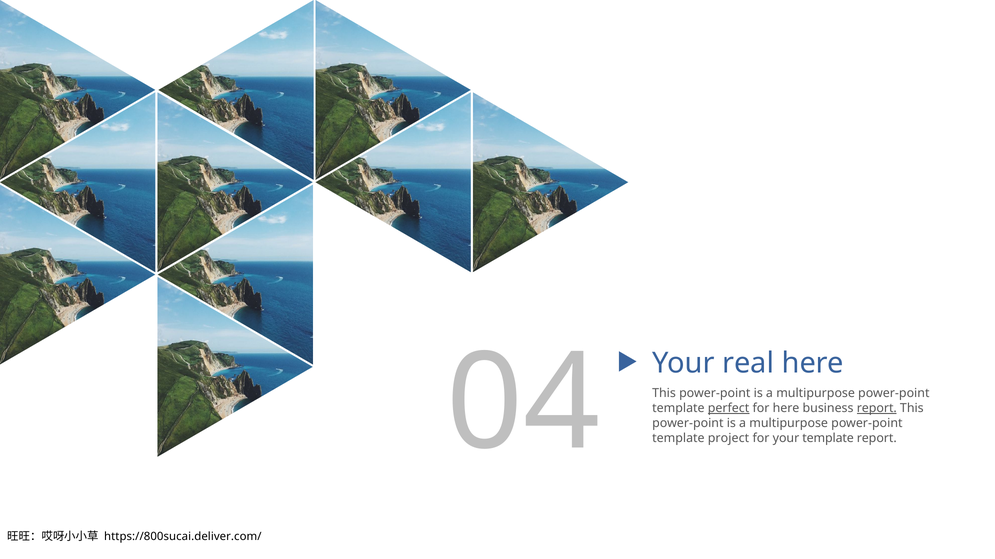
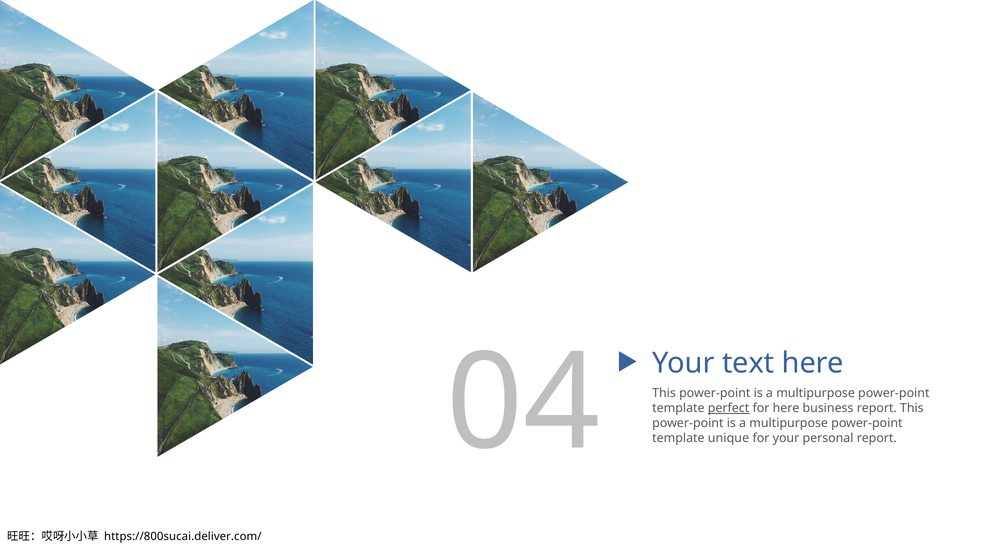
real: real -> text
report at (877, 409) underline: present -> none
project: project -> unique
your template: template -> personal
